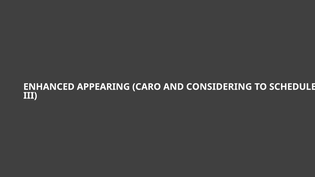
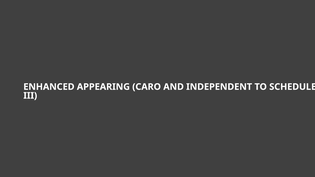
CONSIDERING: CONSIDERING -> INDEPENDENT
